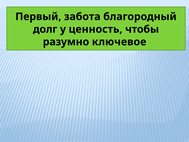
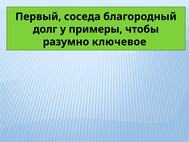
забота: забота -> соседа
ценность: ценность -> примеры
